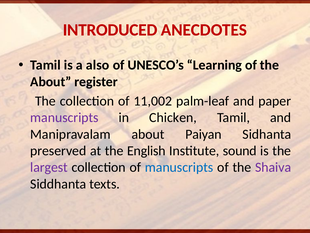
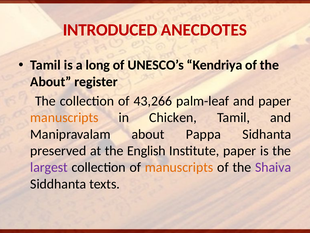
also: also -> long
Learning: Learning -> Kendriya
11,002: 11,002 -> 43,266
manuscripts at (64, 117) colour: purple -> orange
Paiyan: Paiyan -> Pappa
Institute sound: sound -> paper
manuscripts at (179, 167) colour: blue -> orange
